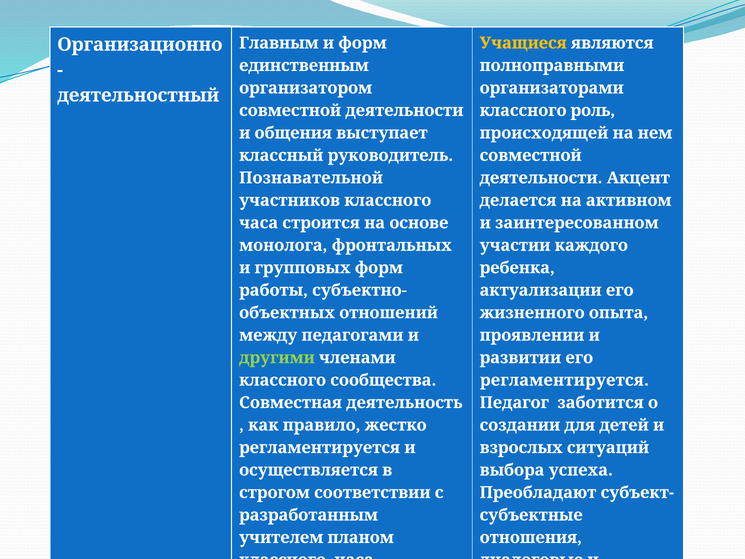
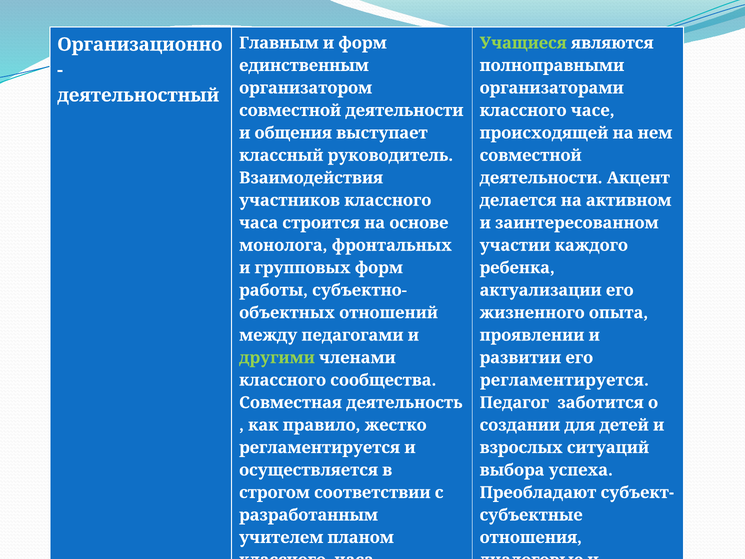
Учащиеся colour: yellow -> light green
роль: роль -> часе
Познавательной: Познавательной -> Взаимодействия
